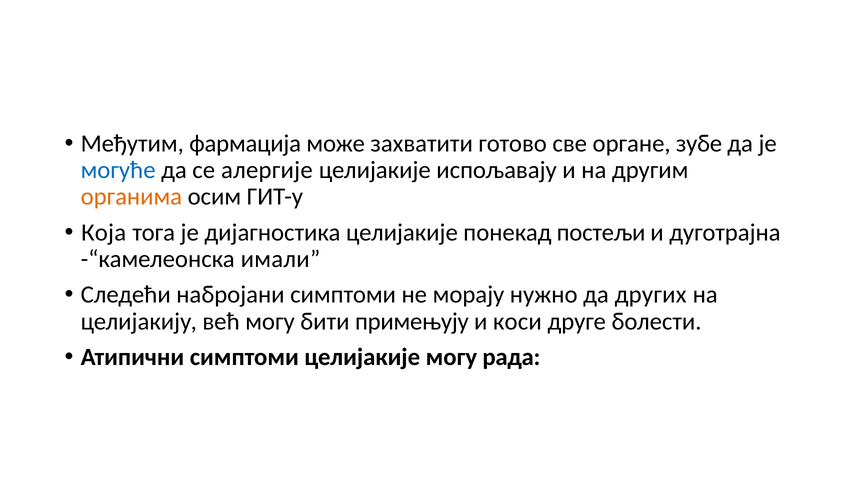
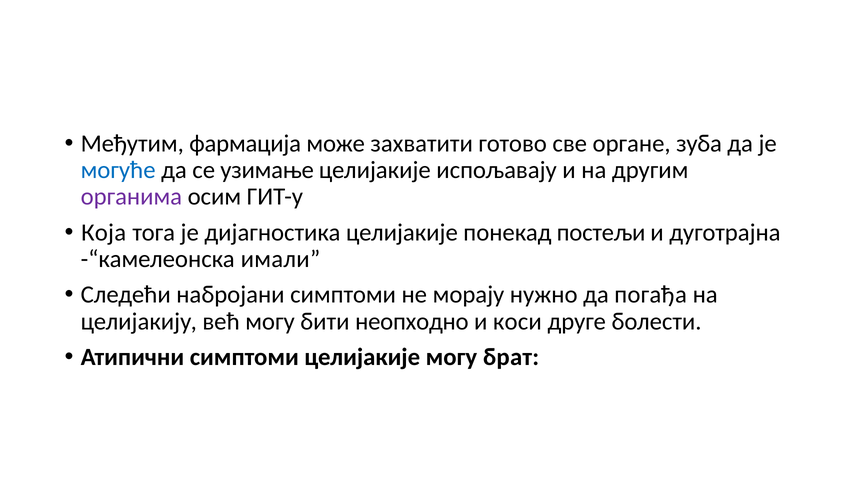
зубе: зубе -> зуба
алергије: алергије -> узимање
органима colour: orange -> purple
других: других -> погађа
примењују: примењују -> неопходно
рада: рада -> брат
